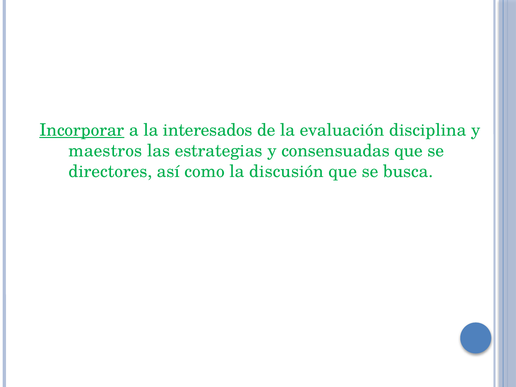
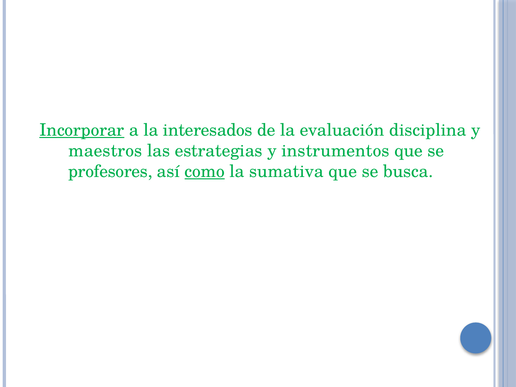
consensuadas: consensuadas -> instrumentos
directores: directores -> profesores
como underline: none -> present
discusión: discusión -> sumativa
